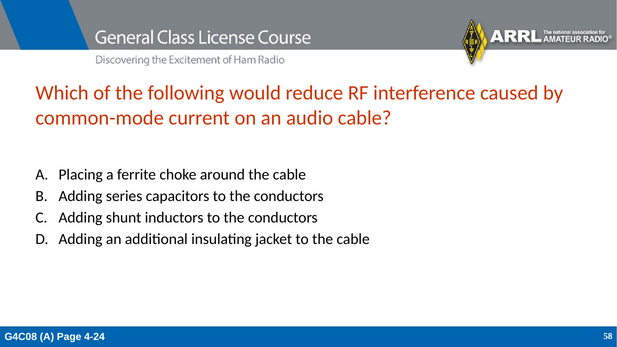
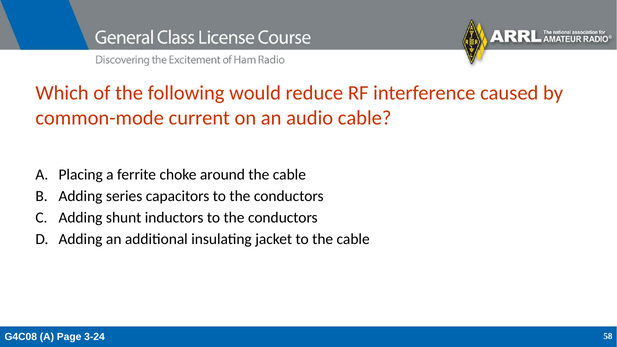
4-24: 4-24 -> 3-24
